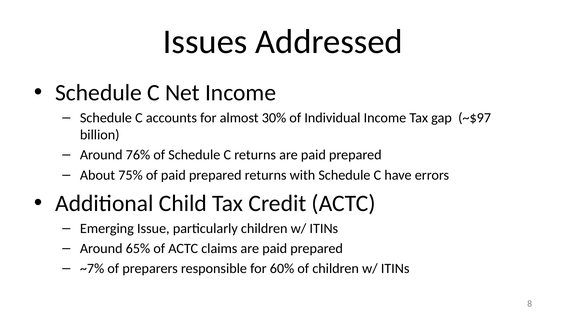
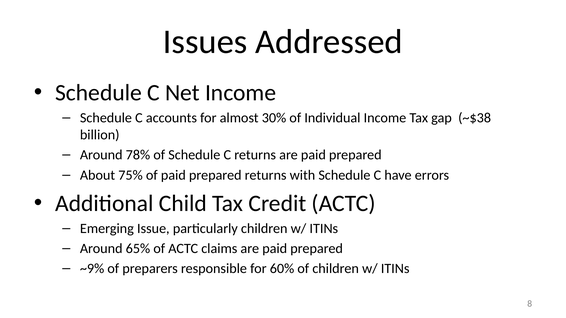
~$97: ~$97 -> ~$38
76%: 76% -> 78%
~7%: ~7% -> ~9%
